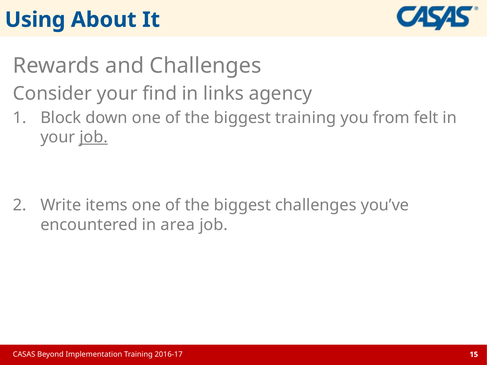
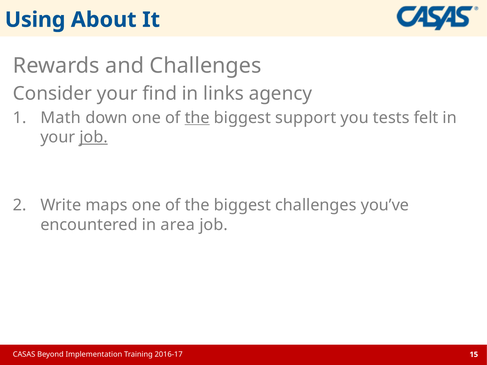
Block: Block -> Math
the at (197, 118) underline: none -> present
biggest training: training -> support
from: from -> tests
items: items -> maps
